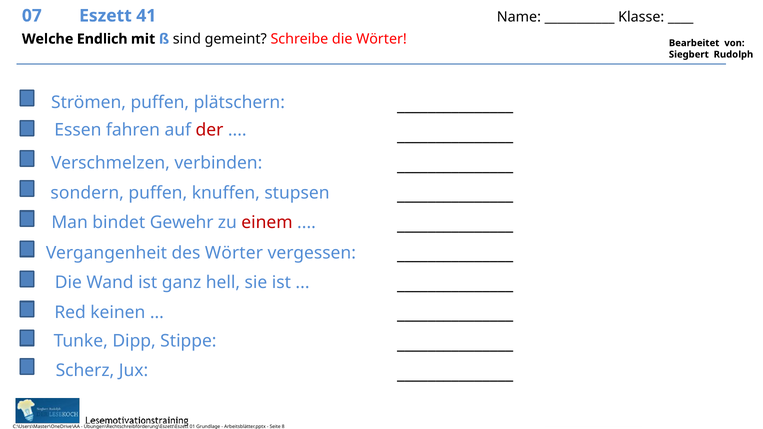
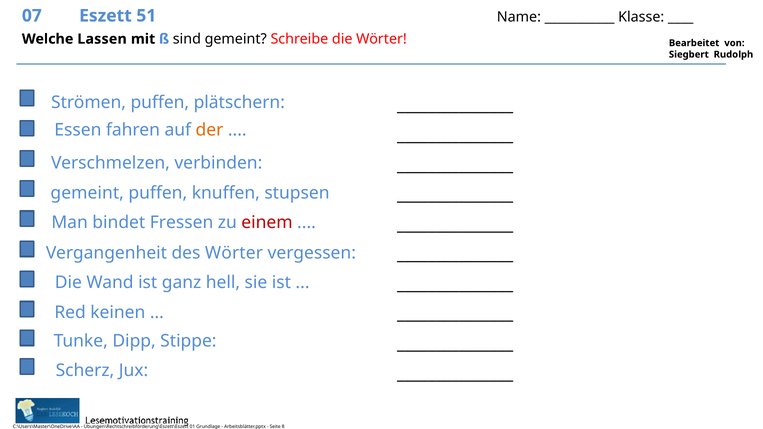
41: 41 -> 51
Endlich: Endlich -> Lassen
der colour: red -> orange
sondern at (87, 193): sondern -> gemeint
Gewehr: Gewehr -> Fressen
